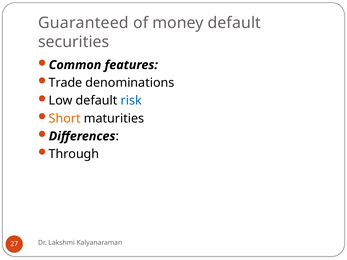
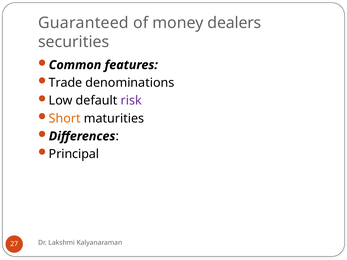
money default: default -> dealers
risk colour: blue -> purple
Through: Through -> Principal
